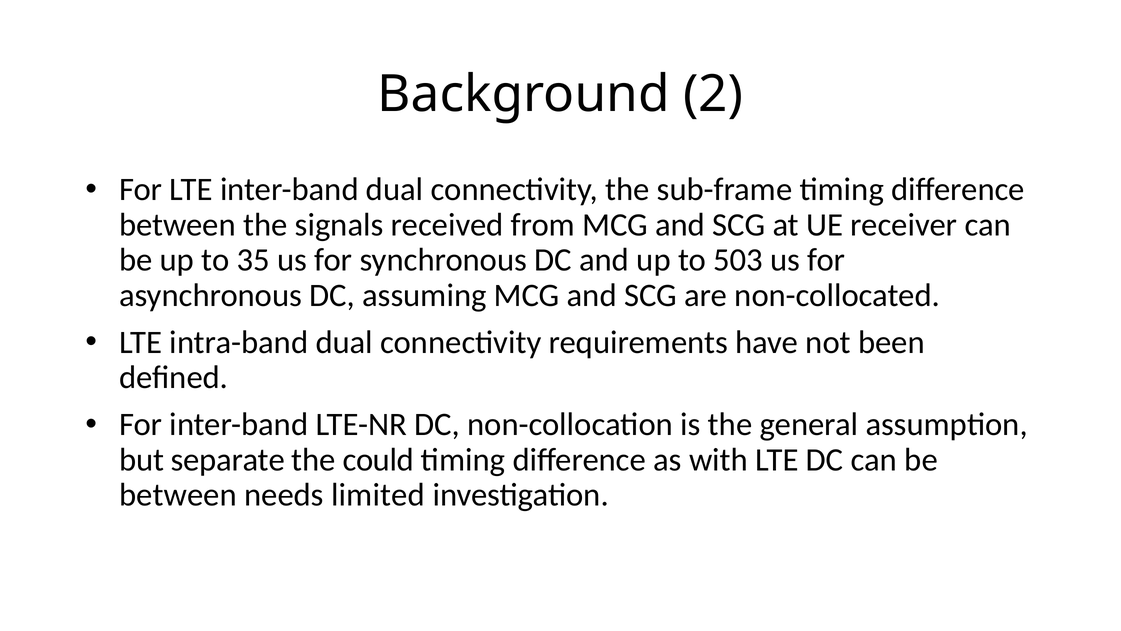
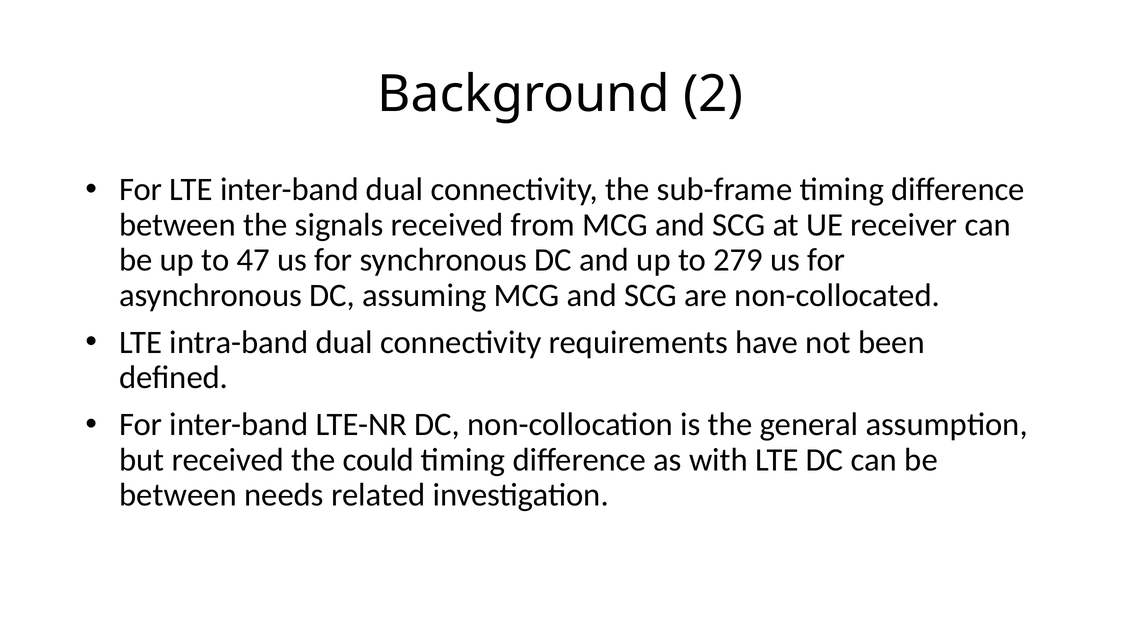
35: 35 -> 47
503: 503 -> 279
but separate: separate -> received
limited: limited -> related
